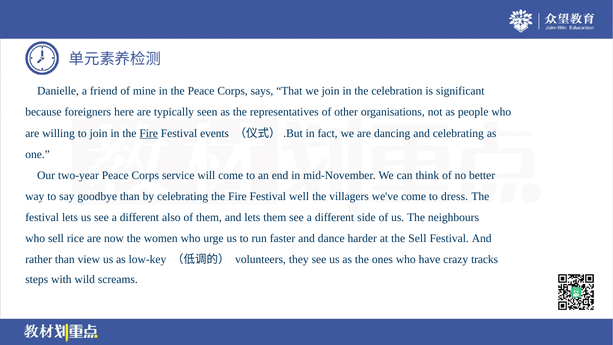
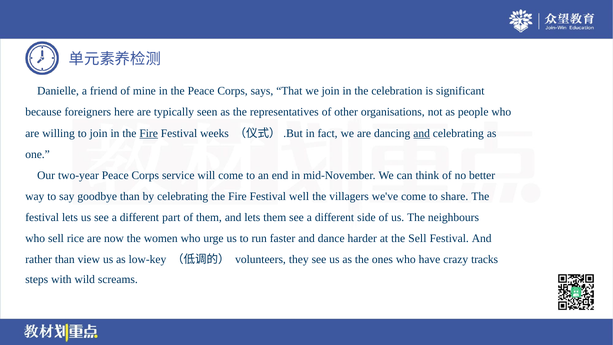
events: events -> weeks
and at (422, 133) underline: none -> present
dress: dress -> share
also: also -> part
